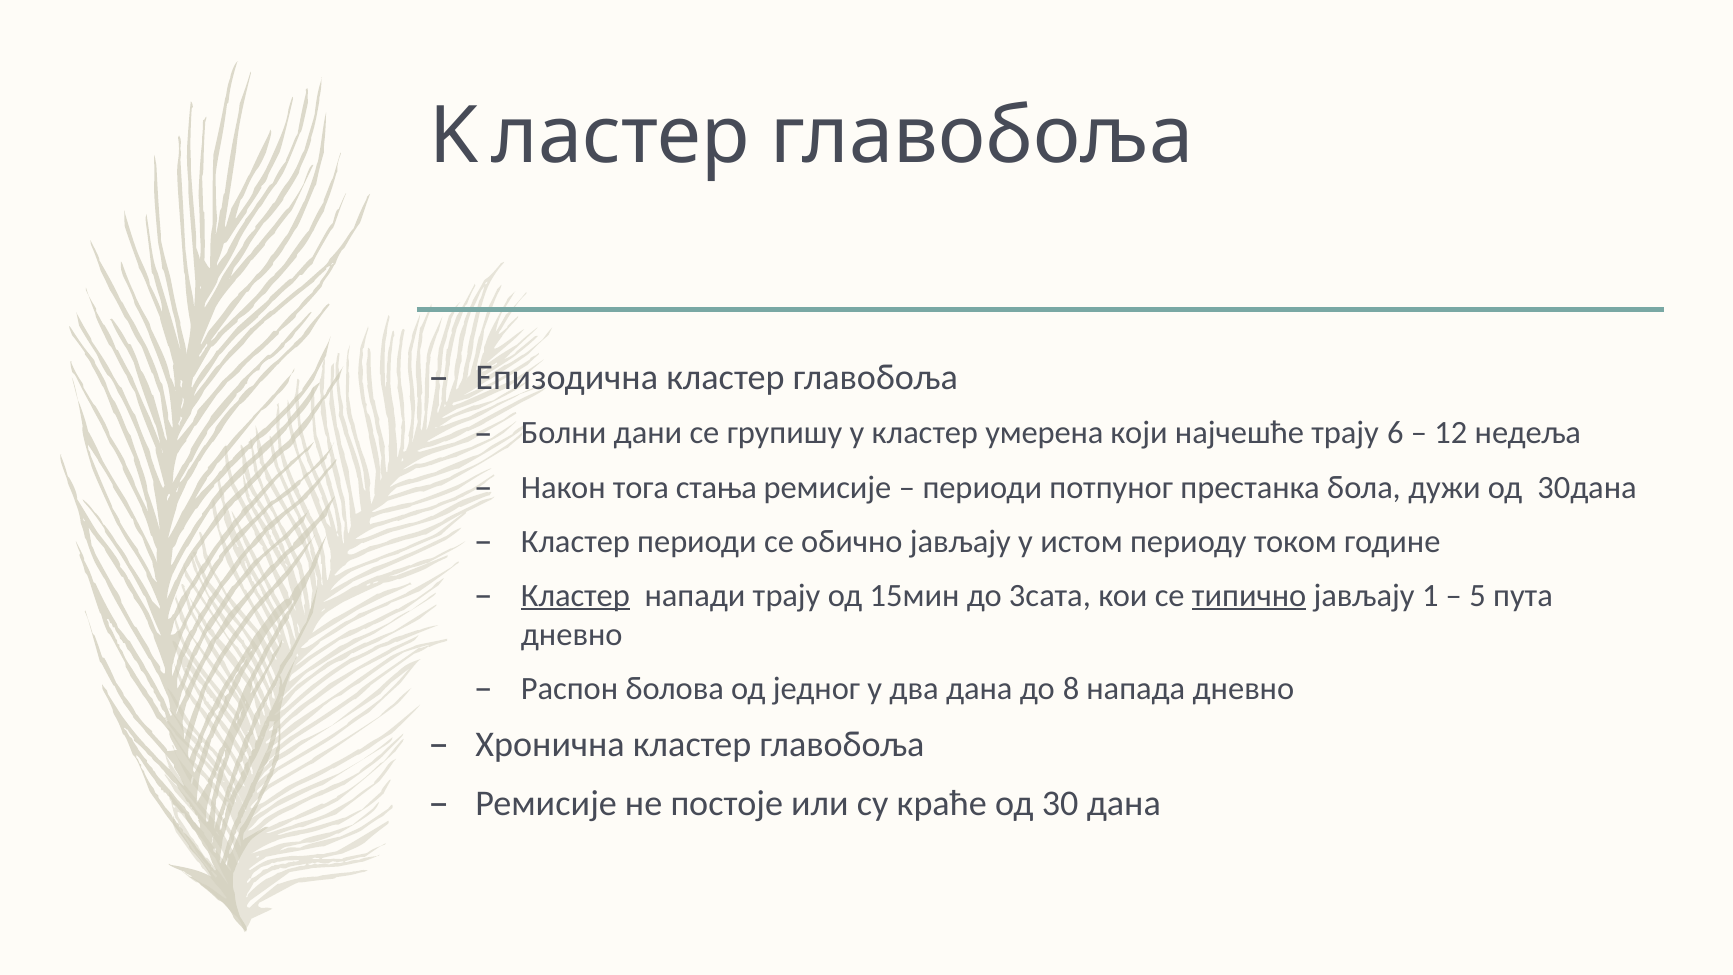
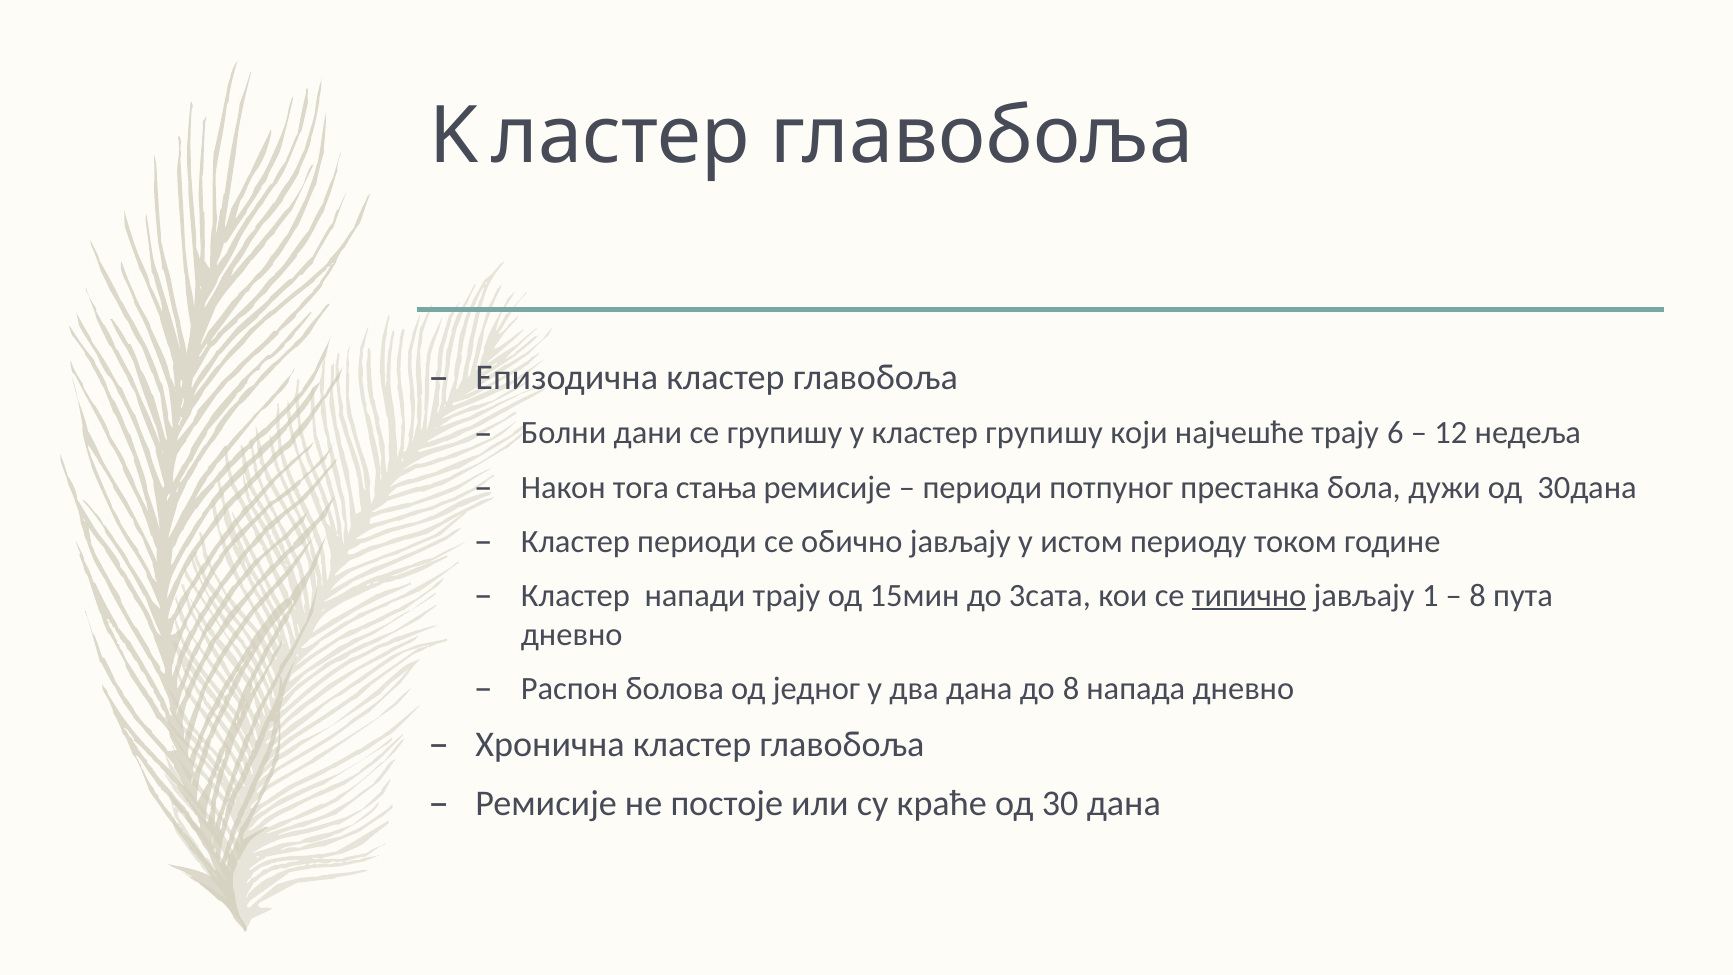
кластер умерена: умерена -> групишу
Кластер at (575, 595) underline: present -> none
5 at (1478, 595): 5 -> 8
